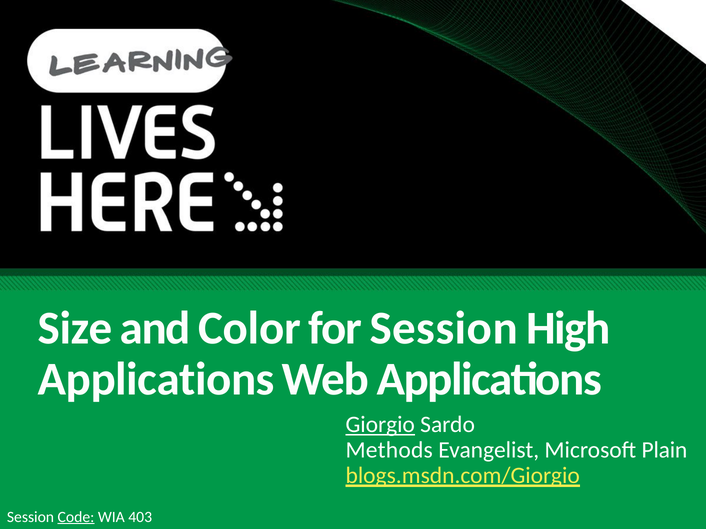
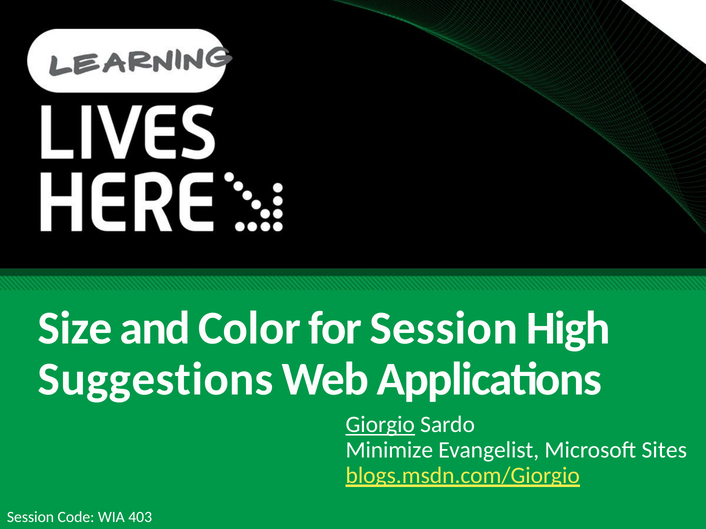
Applications at (156, 379): Applications -> Suggestions
Methods: Methods -> Minimize
Plain: Plain -> Sites
Code underline: present -> none
